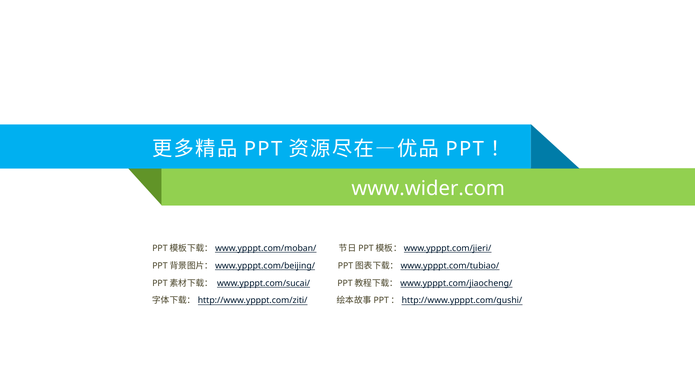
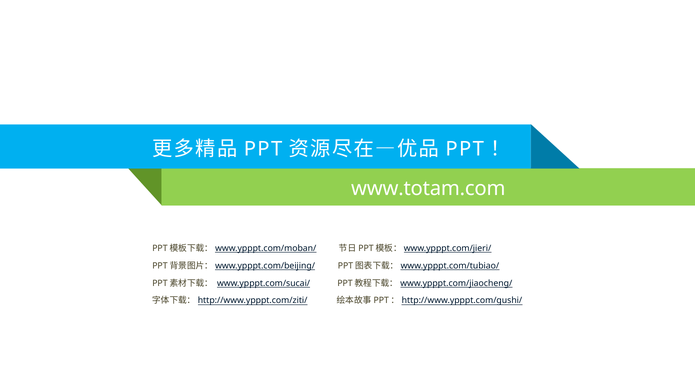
www.wider.com: www.wider.com -> www.totam.com
